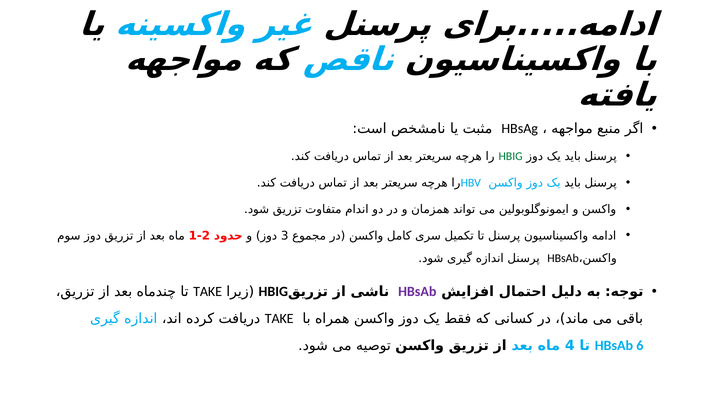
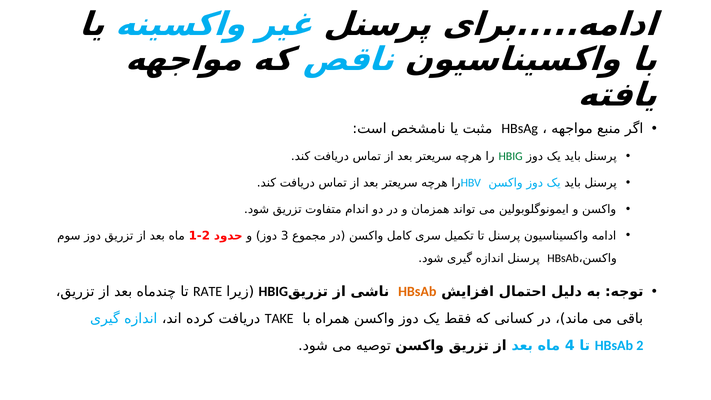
TAKE at (208, 292): TAKE -> RATE
HBsAb at (417, 292) colour: purple -> orange
HBsAb 6: 6 -> 2
